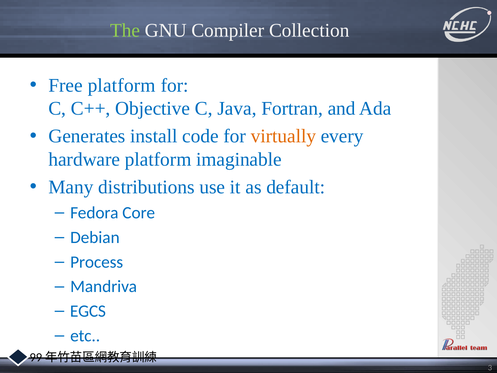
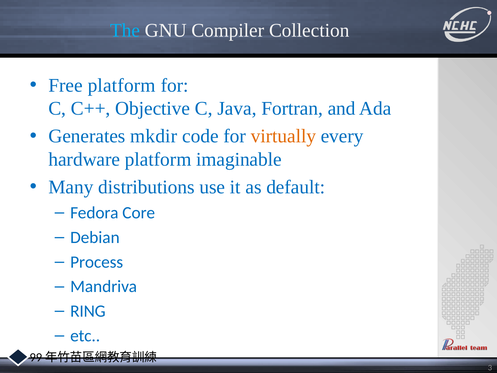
The colour: light green -> light blue
install: install -> mkdir
EGCS: EGCS -> RING
